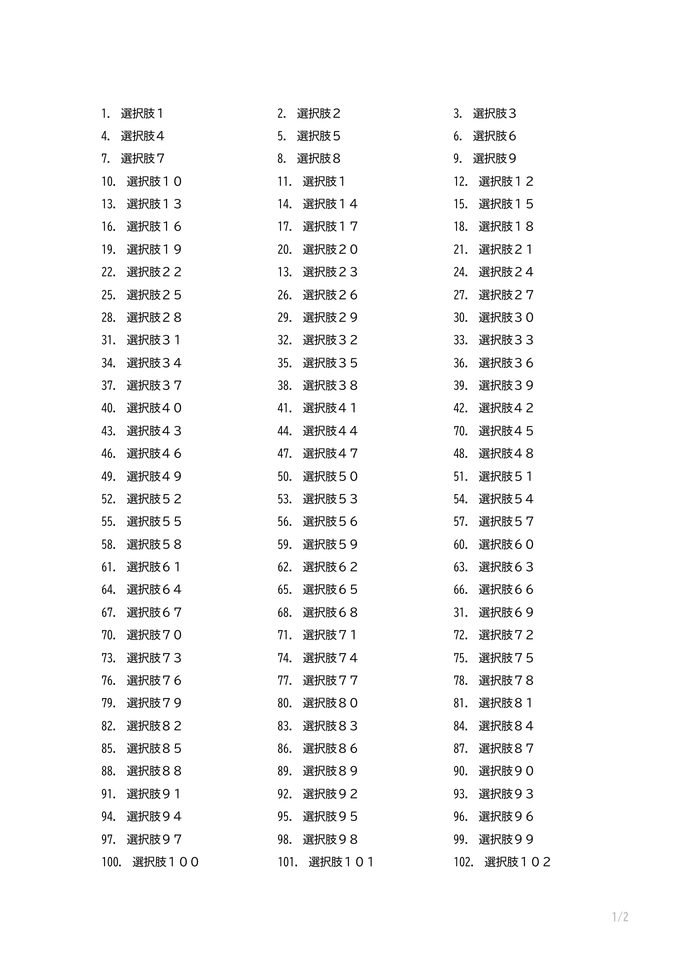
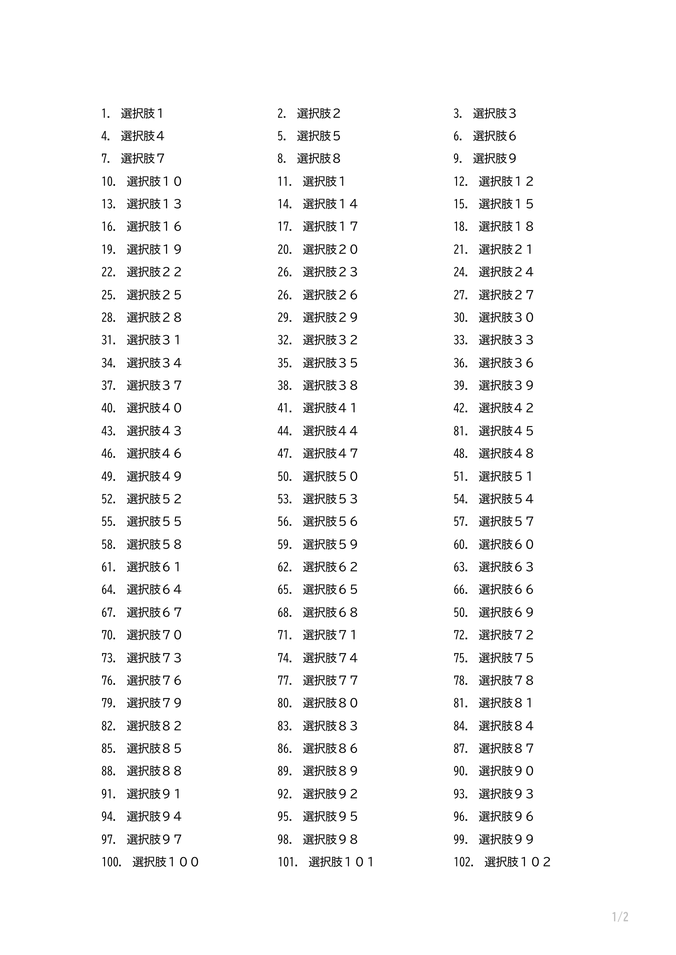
13 at (286, 273): 13 -> 26
70 at (462, 432): 70 -> 81
31 at (462, 614): 31 -> 50
